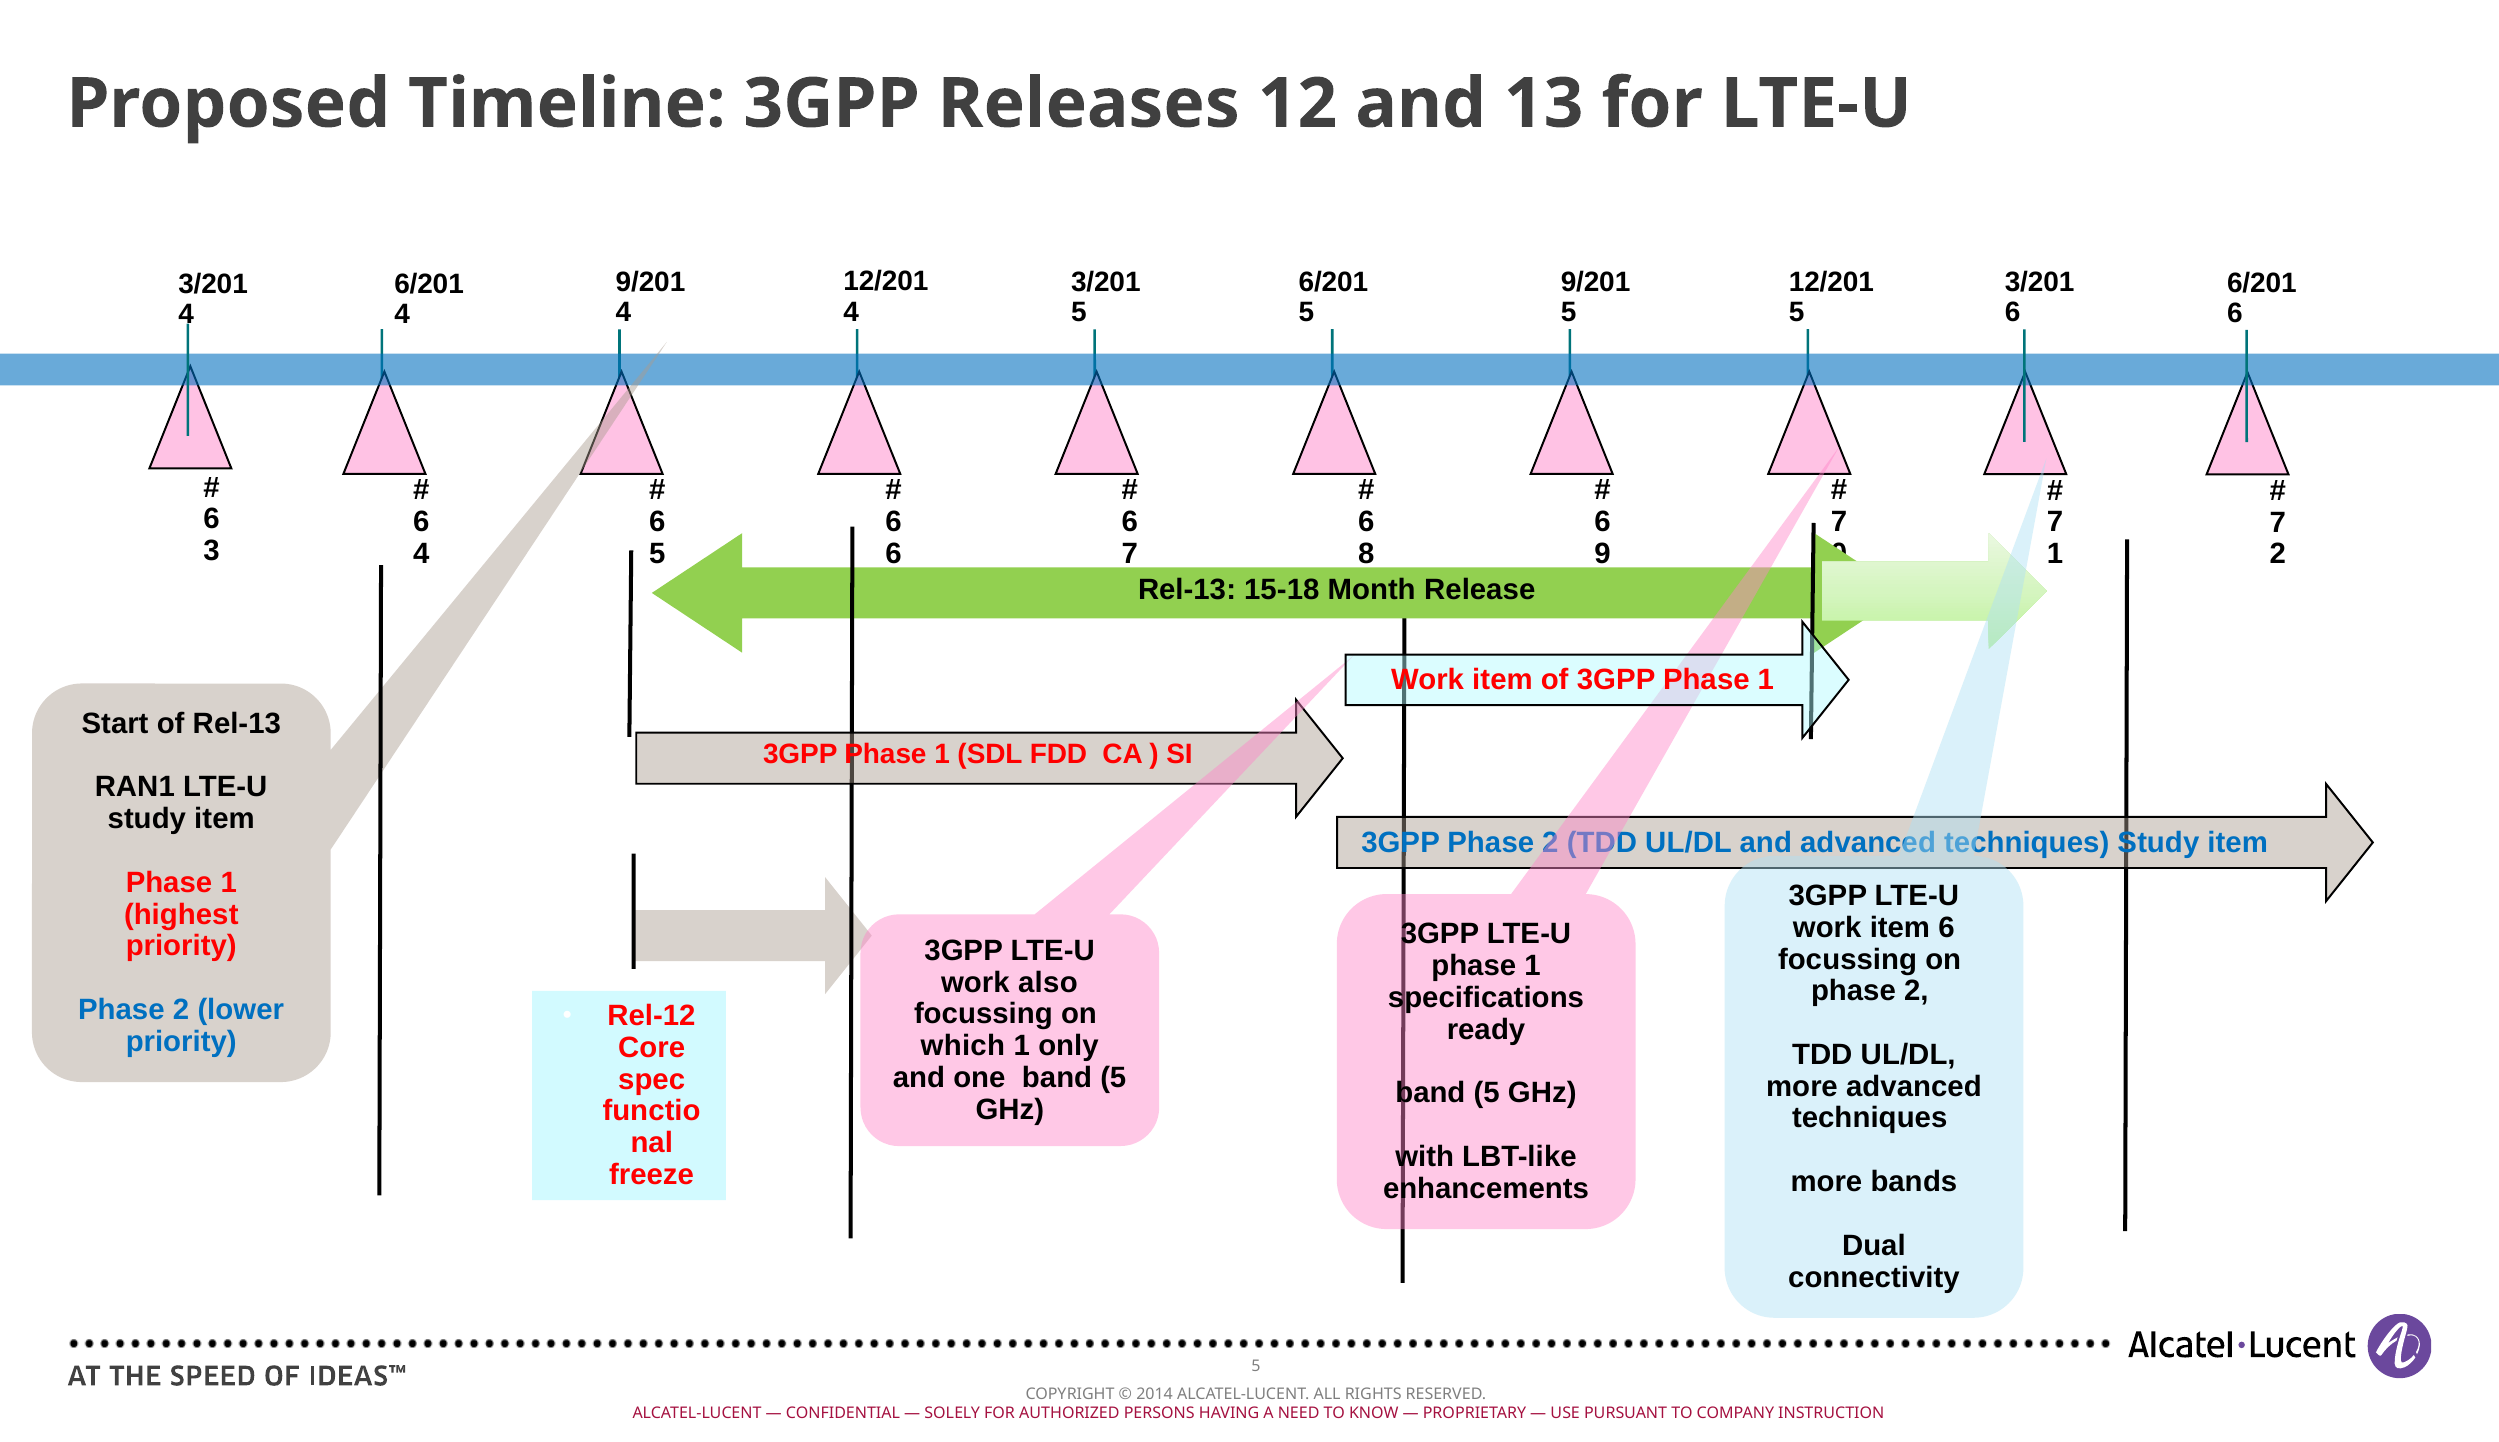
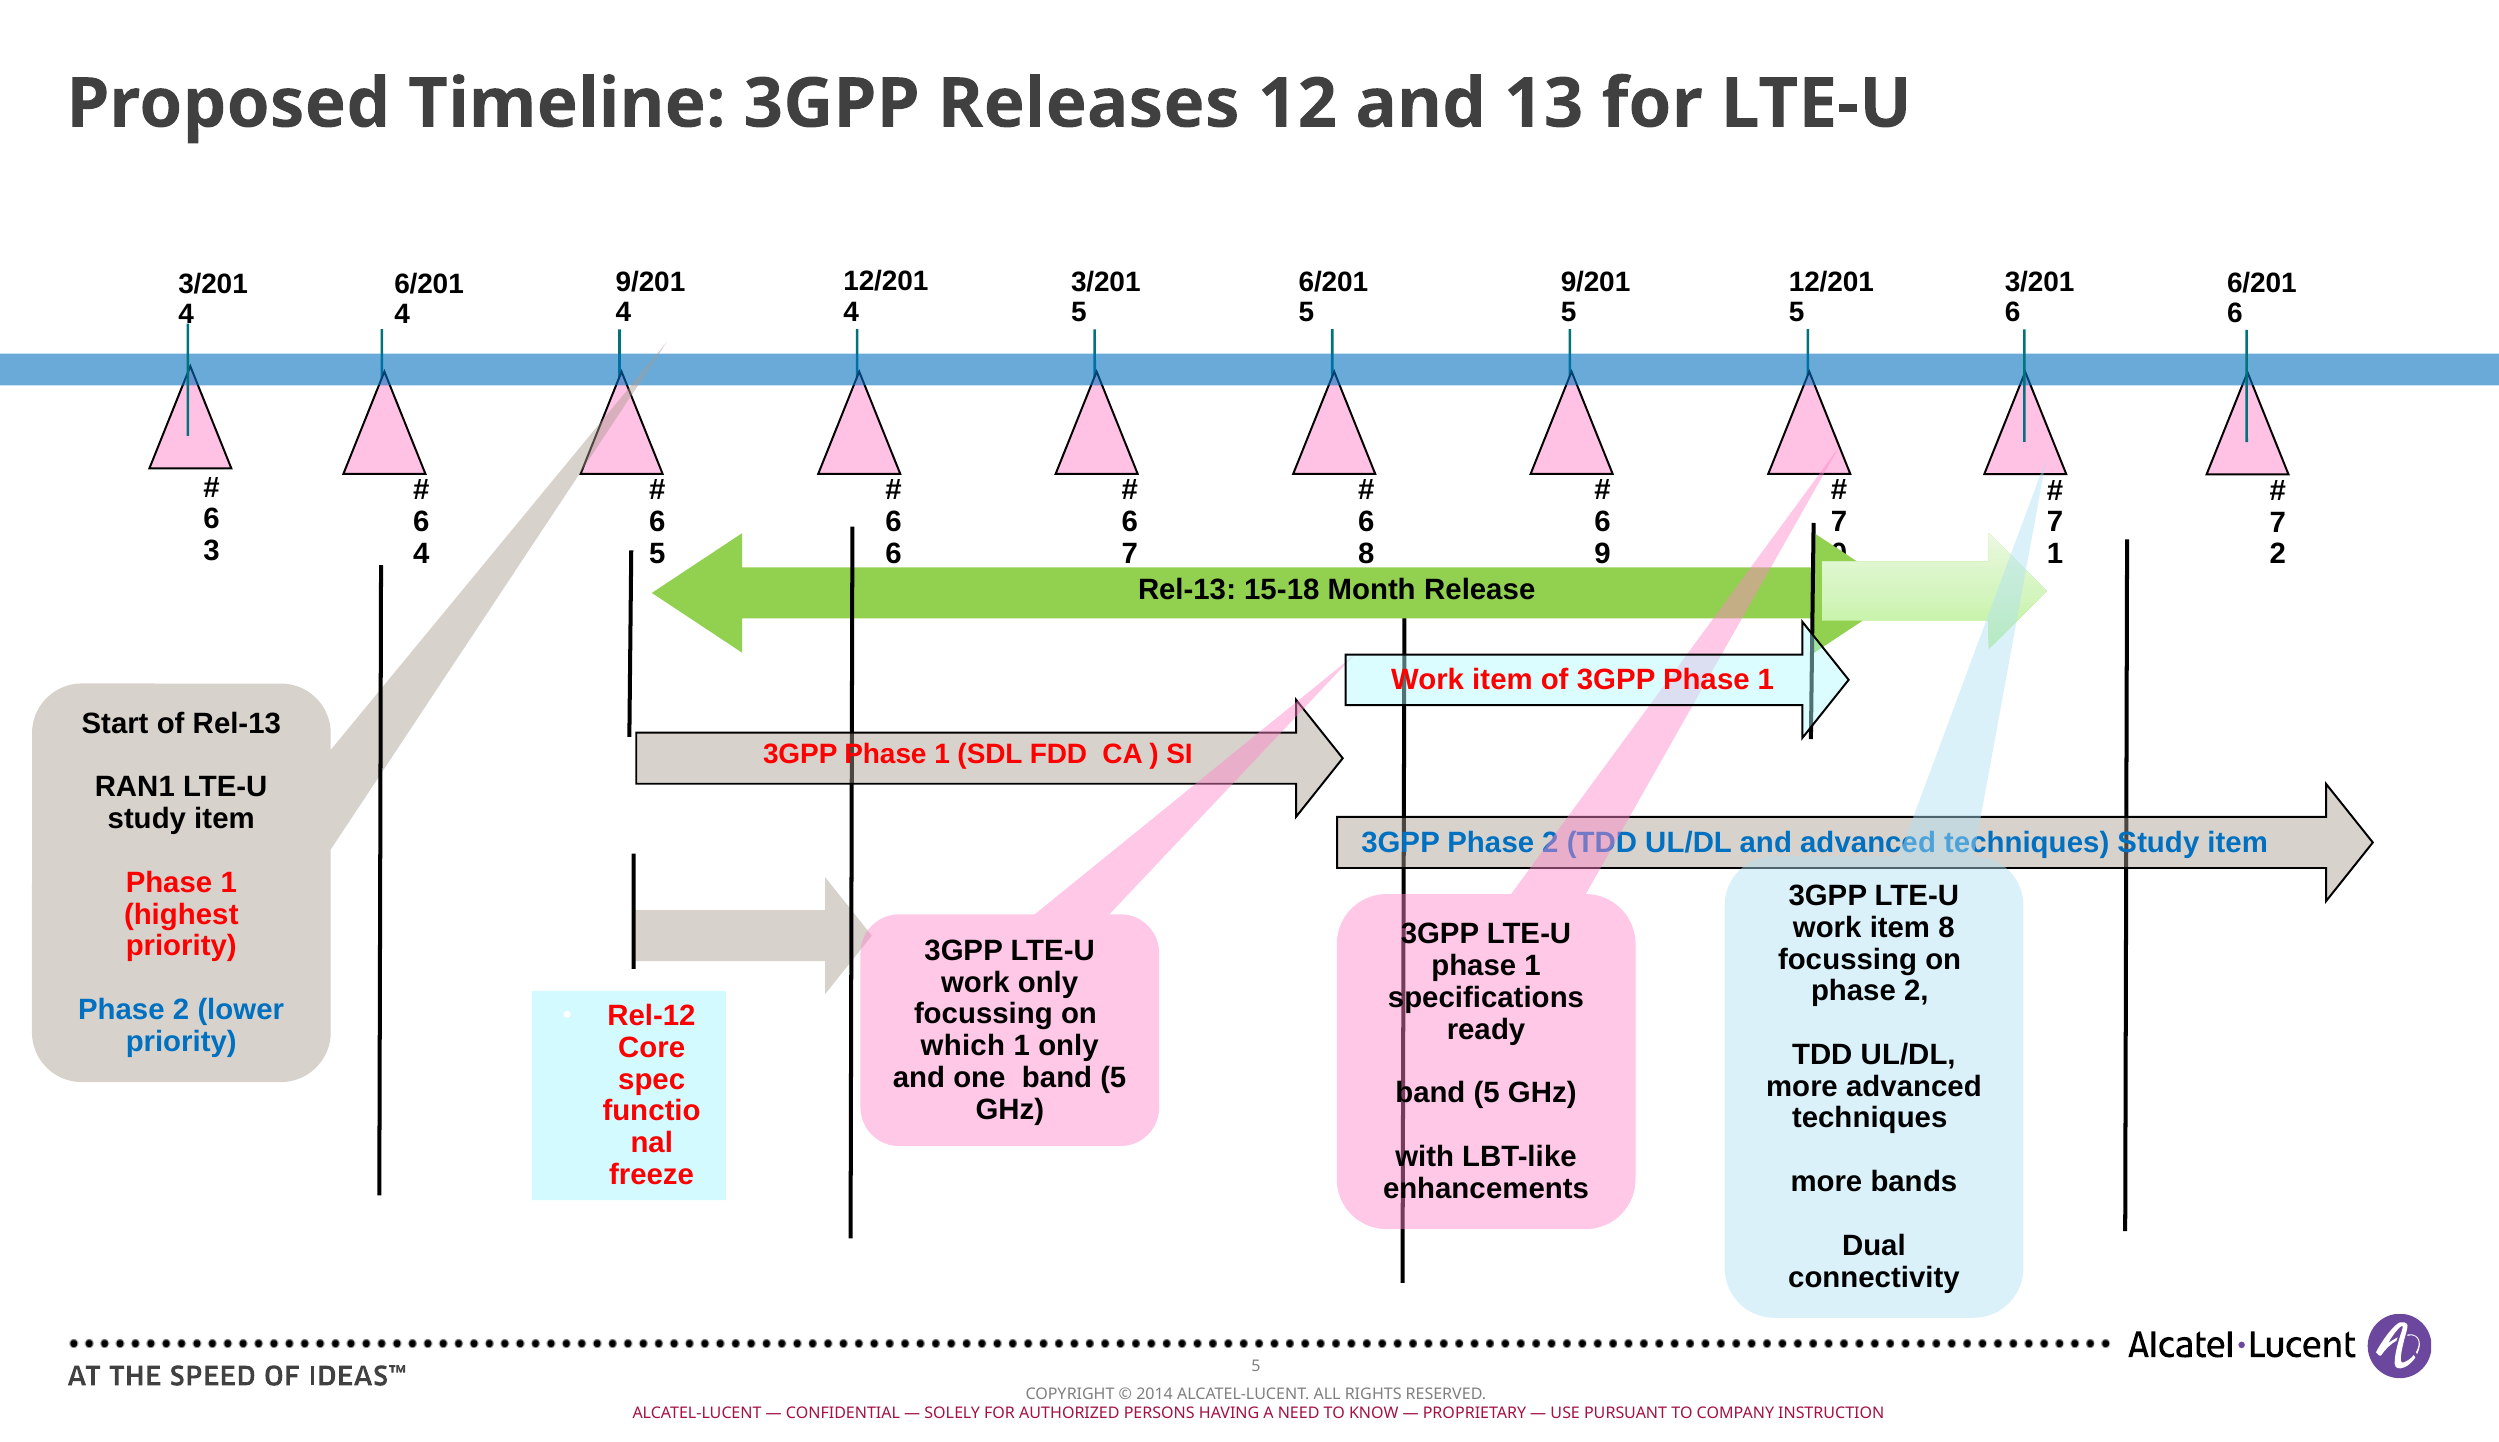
item 6: 6 -> 8
work also: also -> only
